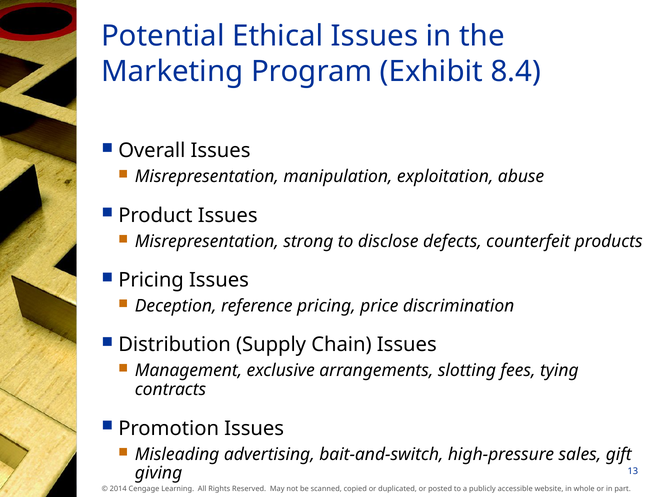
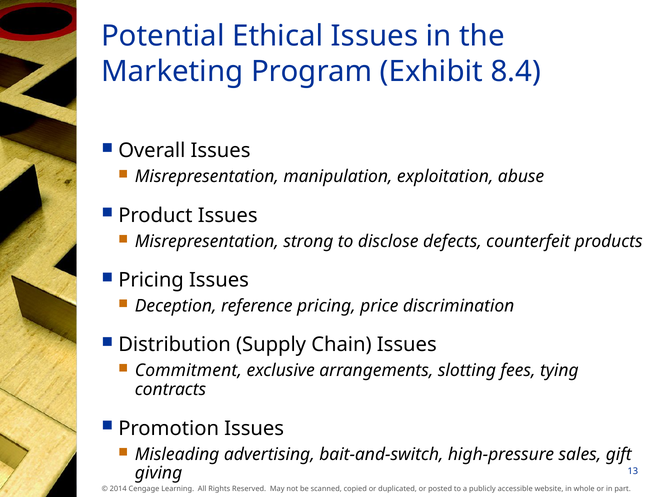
Management: Management -> Commitment
